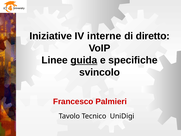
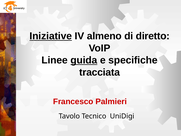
Iniziative underline: none -> present
interne: interne -> almeno
svincolo: svincolo -> tracciata
